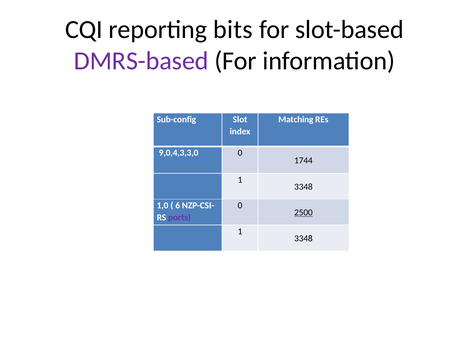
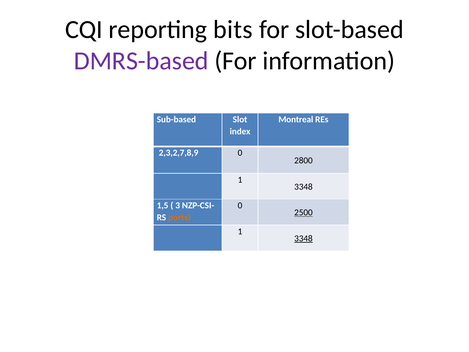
Sub-config: Sub-config -> Sub-based
Matching: Matching -> Montreal
9,0,4,3,3,0: 9,0,4,3,3,0 -> 2,3,2,7,8,9
1744: 1744 -> 2800
1,0: 1,0 -> 1,5
6: 6 -> 3
ports colour: purple -> orange
3348 at (303, 238) underline: none -> present
